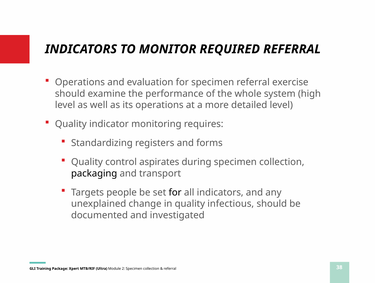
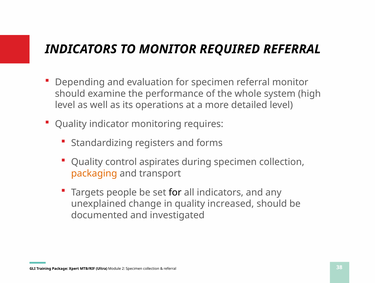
Operations at (80, 82): Operations -> Depending
referral exercise: exercise -> monitor
packaging colour: black -> orange
infectious: infectious -> increased
